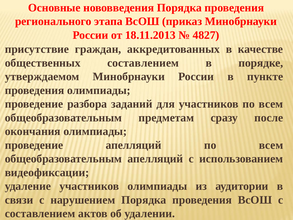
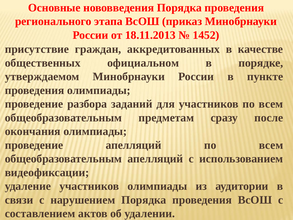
4827: 4827 -> 1452
общественных составлением: составлением -> официальном
